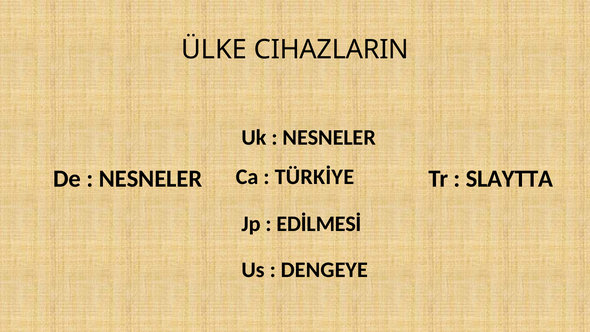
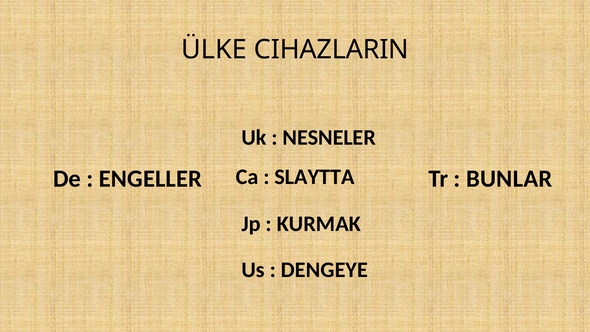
TÜRKİYE: TÜRKİYE -> SLAYTTA
NESNELER at (151, 179): NESNELER -> ENGELLER
SLAYTTA: SLAYTTA -> BUNLAR
EDİLMESİ: EDİLMESİ -> KURMAK
